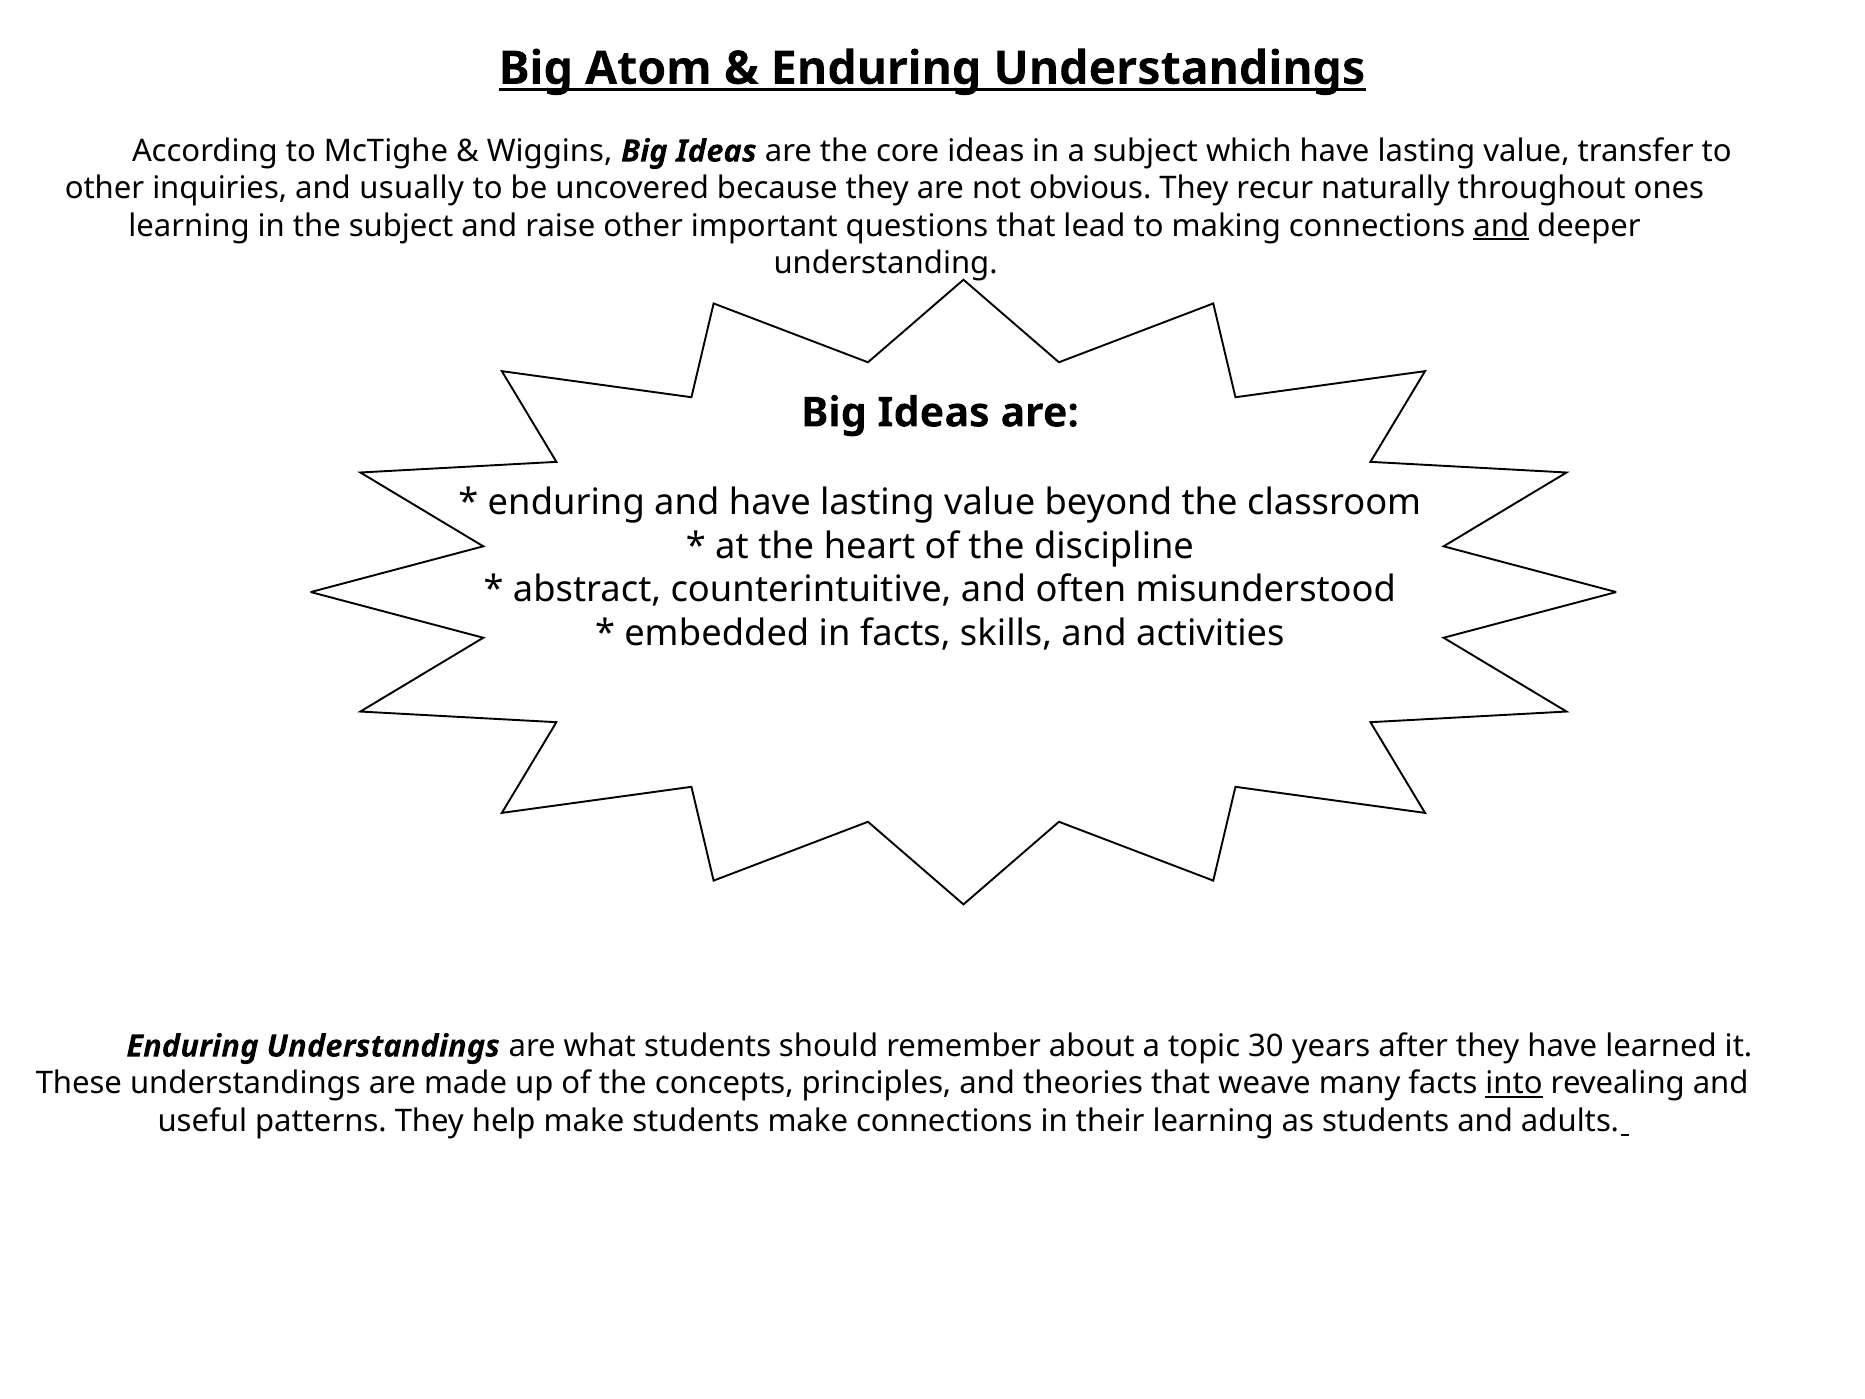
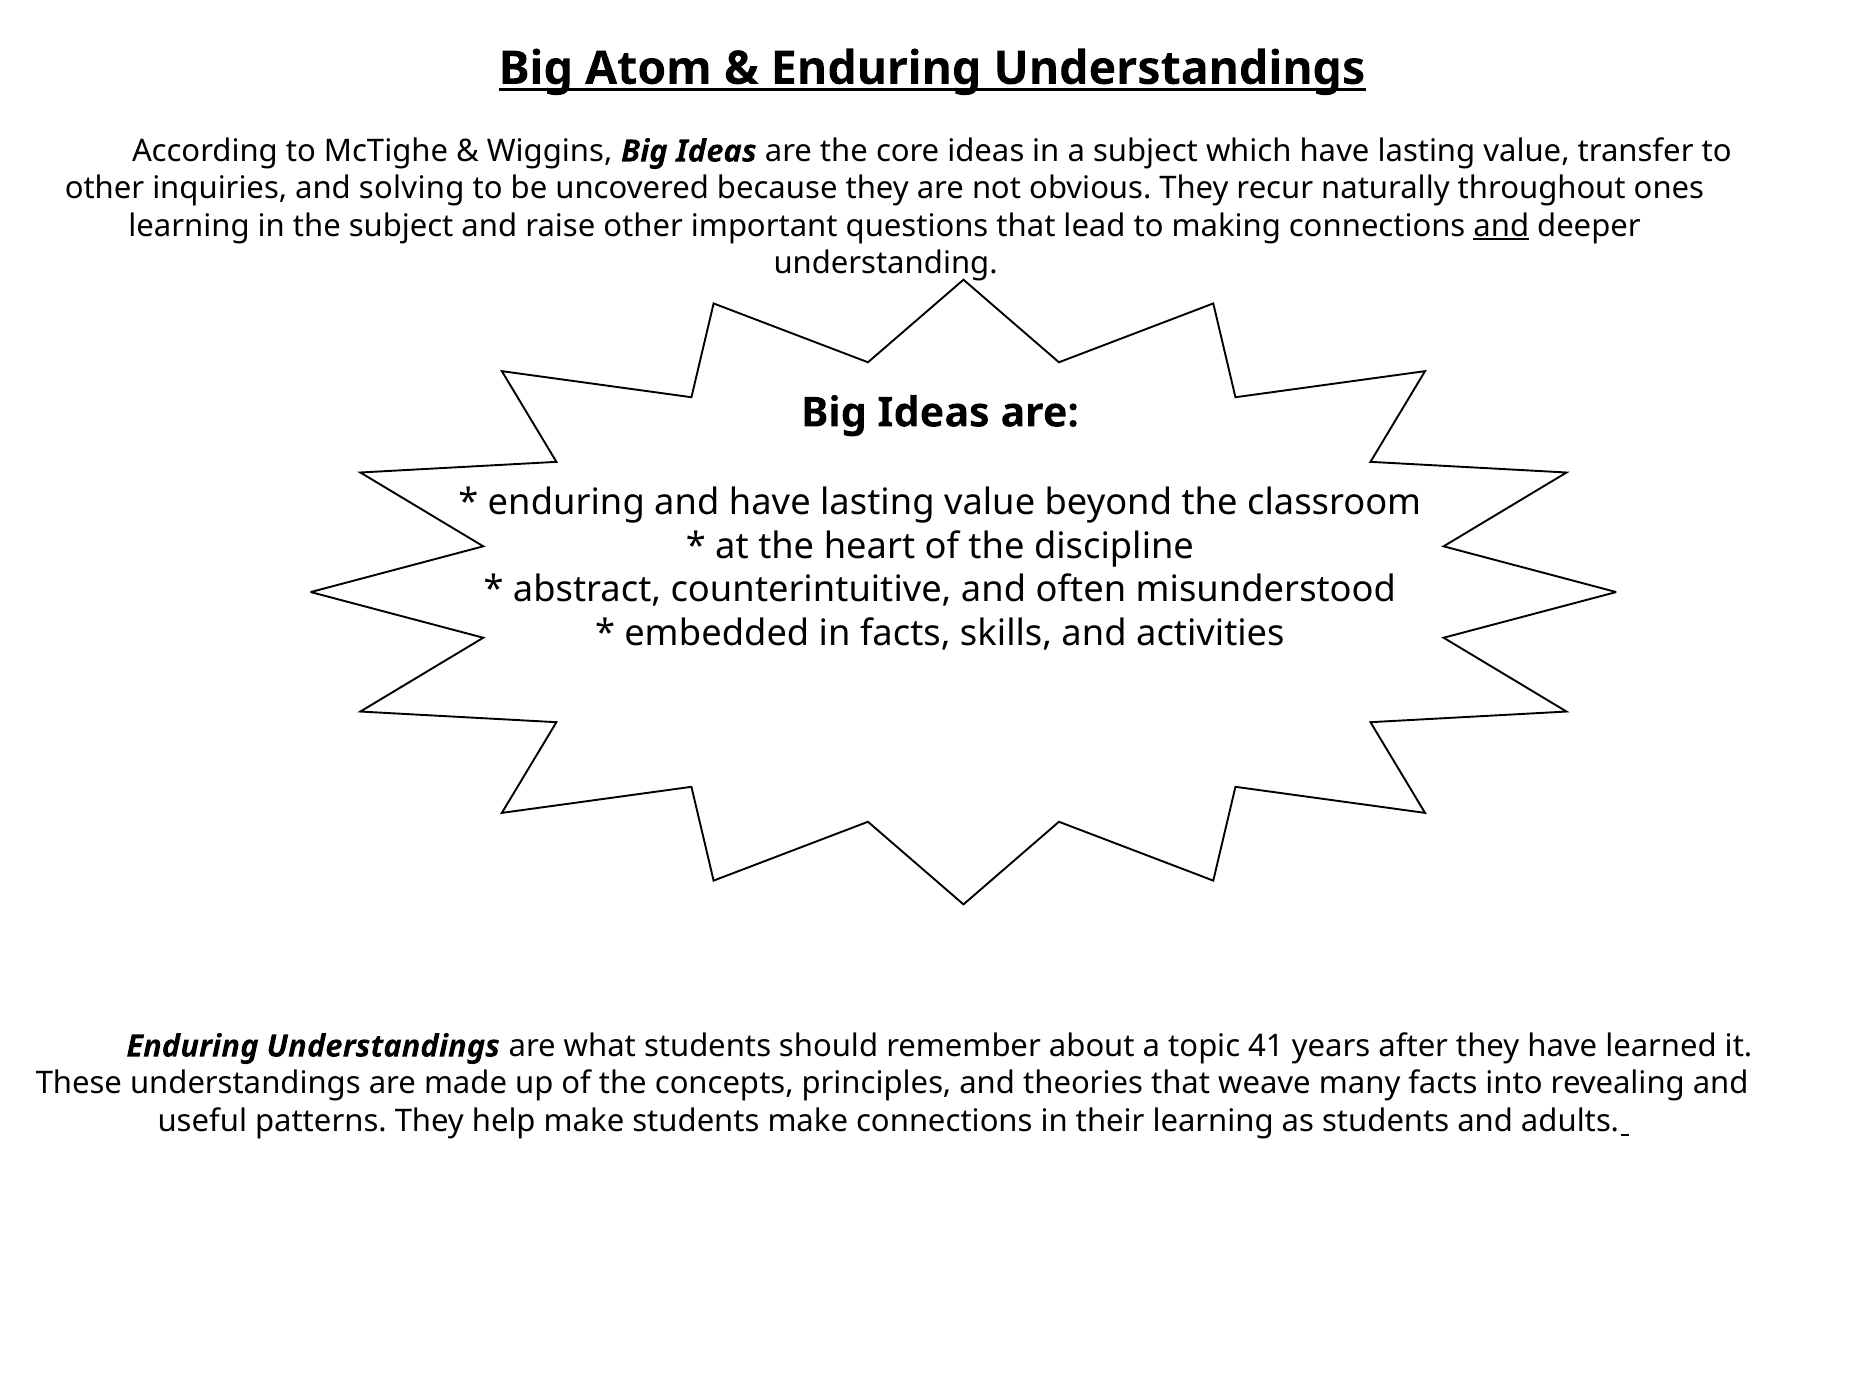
usually: usually -> solving
30: 30 -> 41
into underline: present -> none
